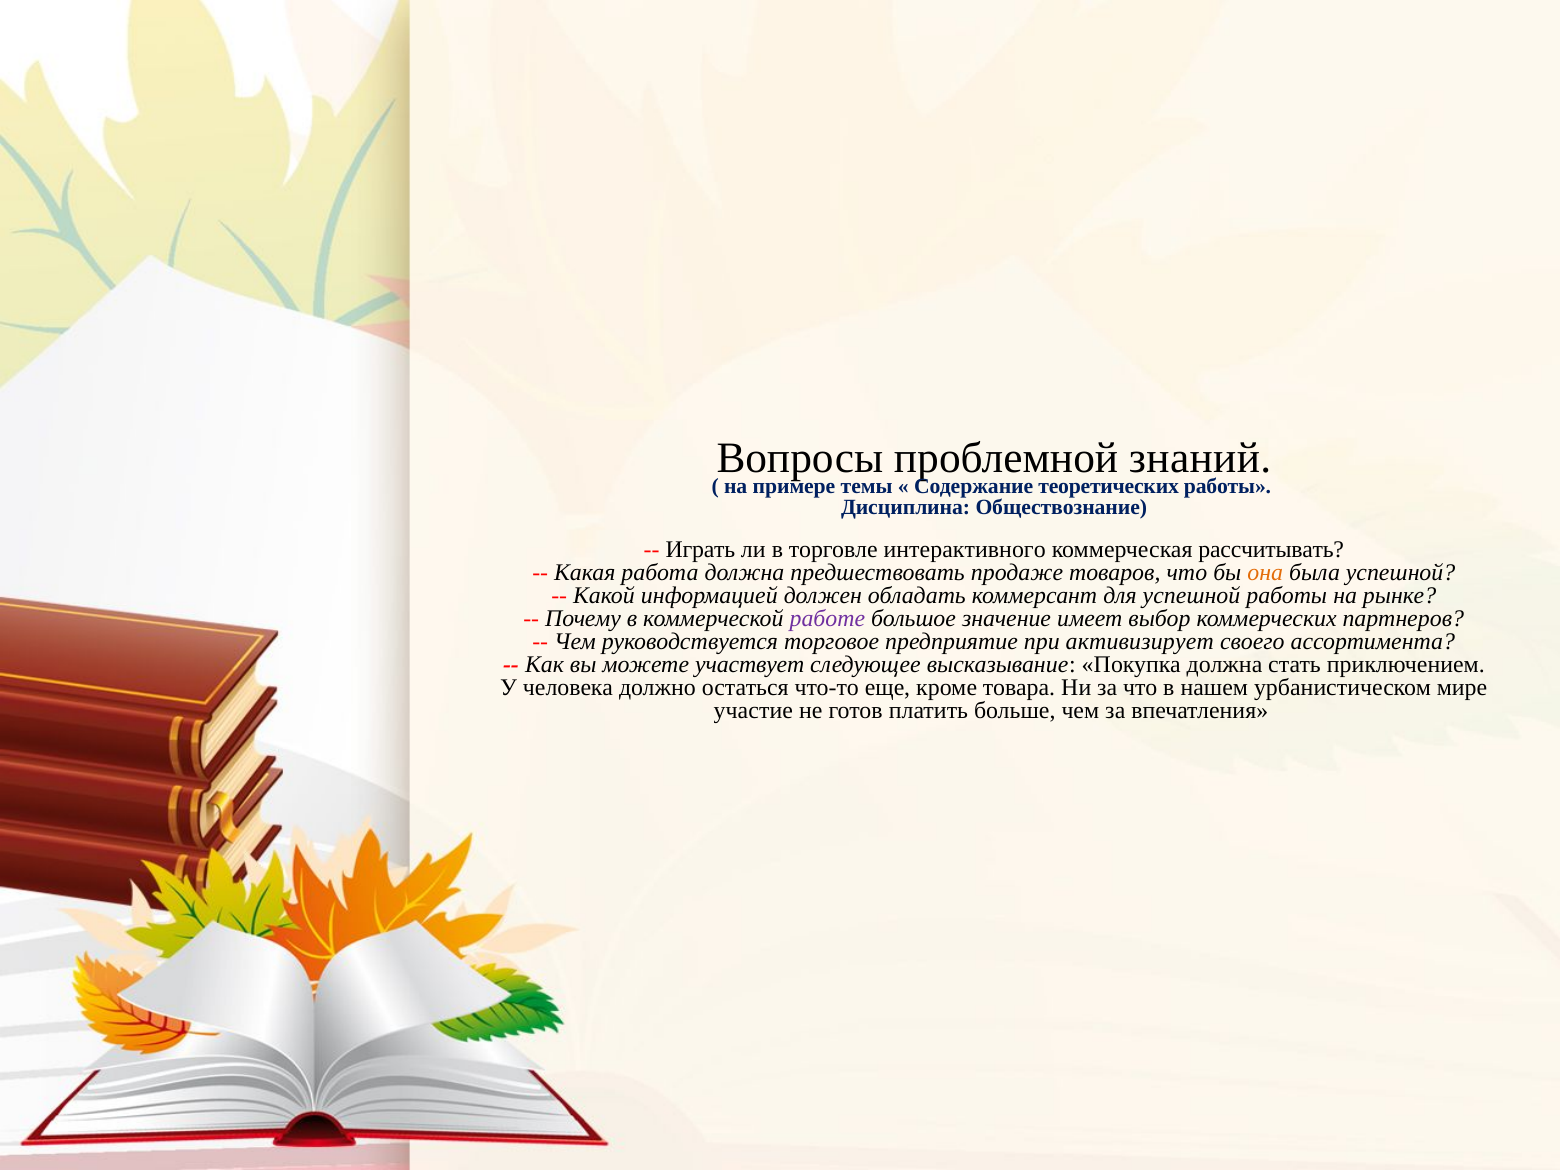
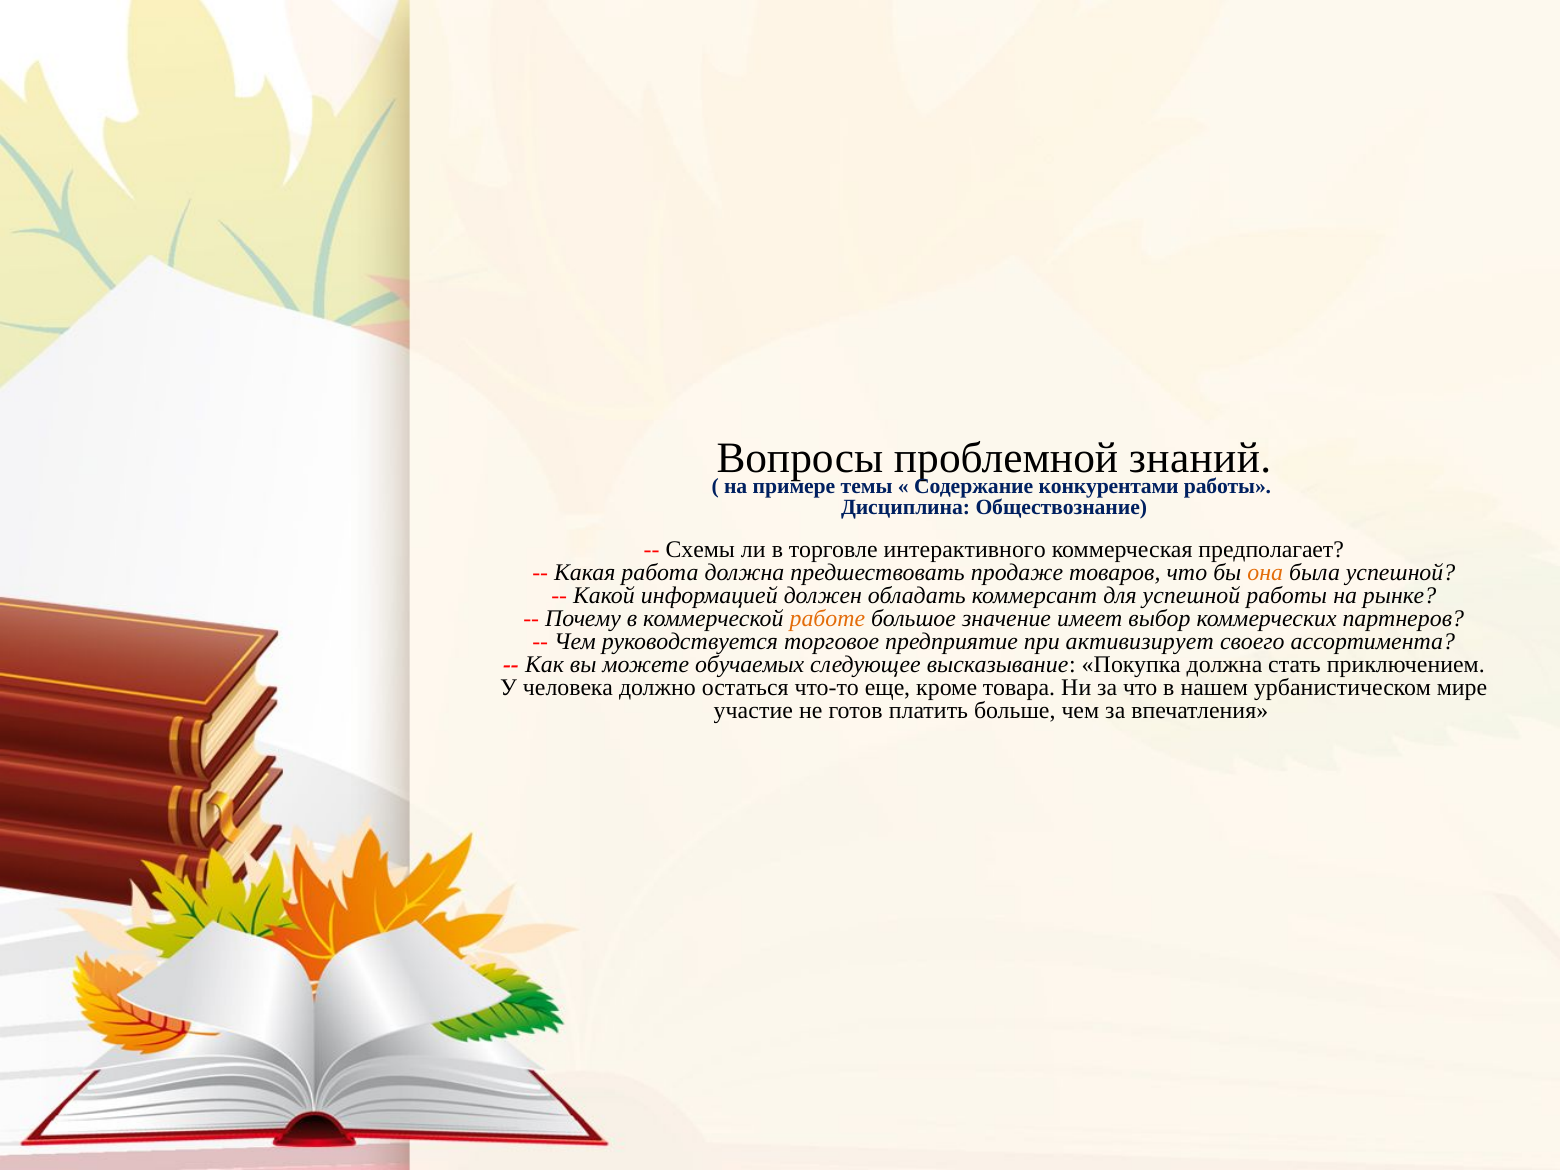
теоретических: теоретических -> конкурентами
Играть: Играть -> Схемы
рассчитывать: рассчитывать -> предполагает
работе colour: purple -> orange
участвует: участвует -> обучаемых
